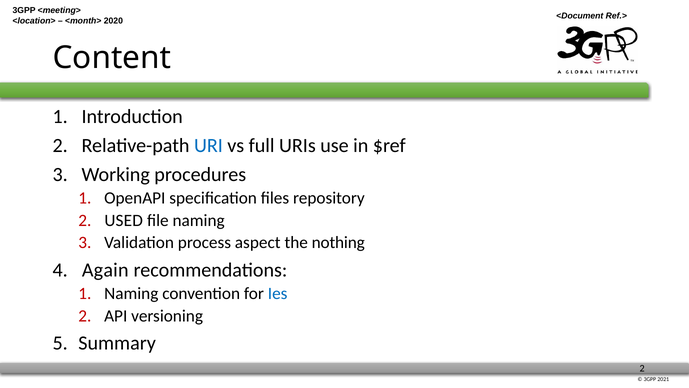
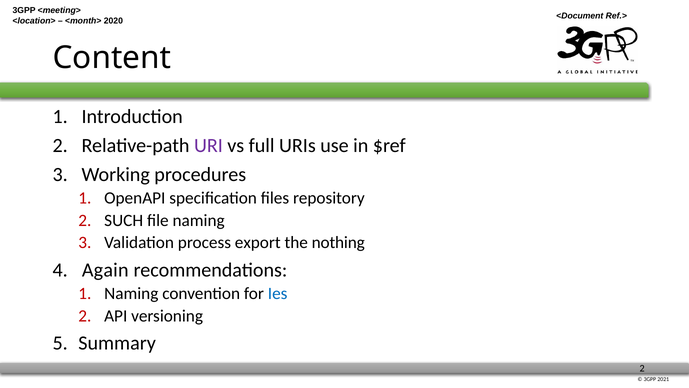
URI colour: blue -> purple
USED: USED -> SUCH
aspect: aspect -> export
